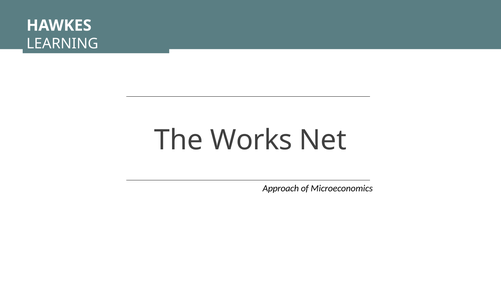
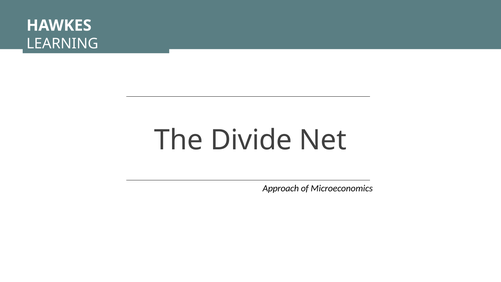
Works: Works -> Divide
